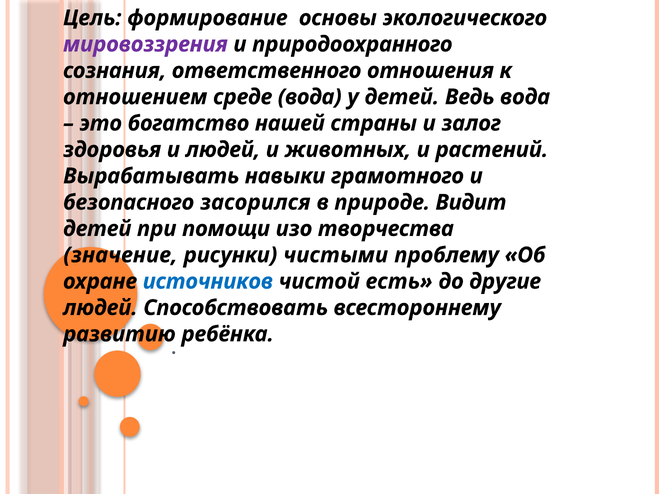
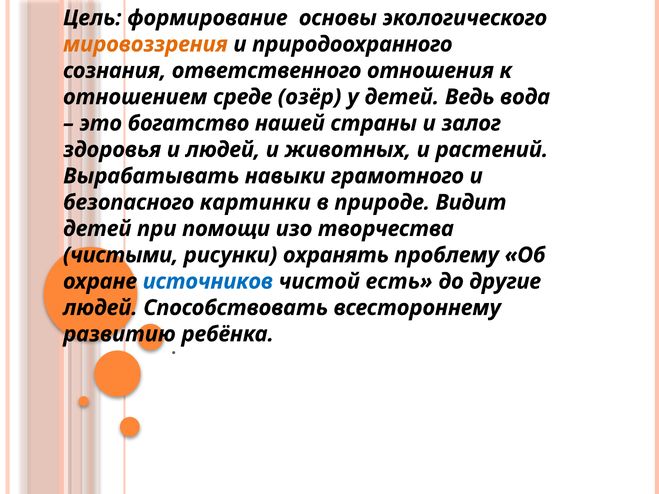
мировоззрения colour: purple -> orange
среде вода: вода -> озёр
засорился: засорился -> картинки
значение: значение -> чистыми
чистыми: чистыми -> охранять
